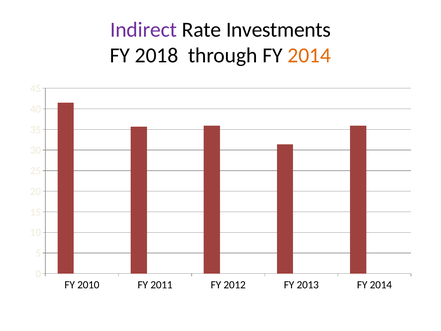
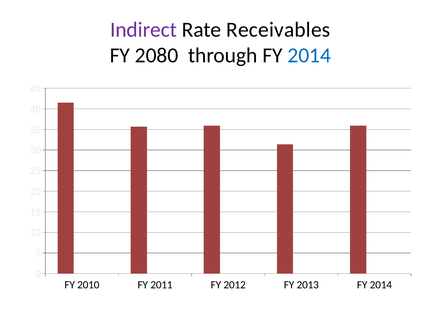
Investments: Investments -> Receivables
2018: 2018 -> 2080
2014 at (309, 56) colour: orange -> blue
